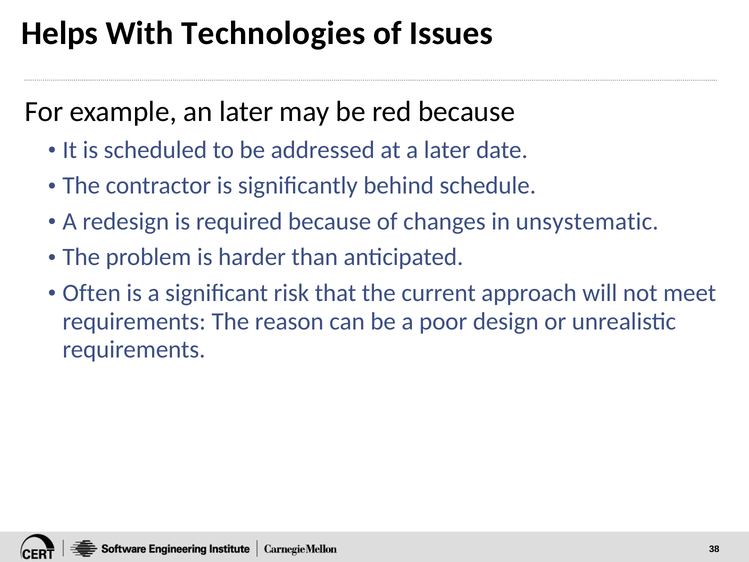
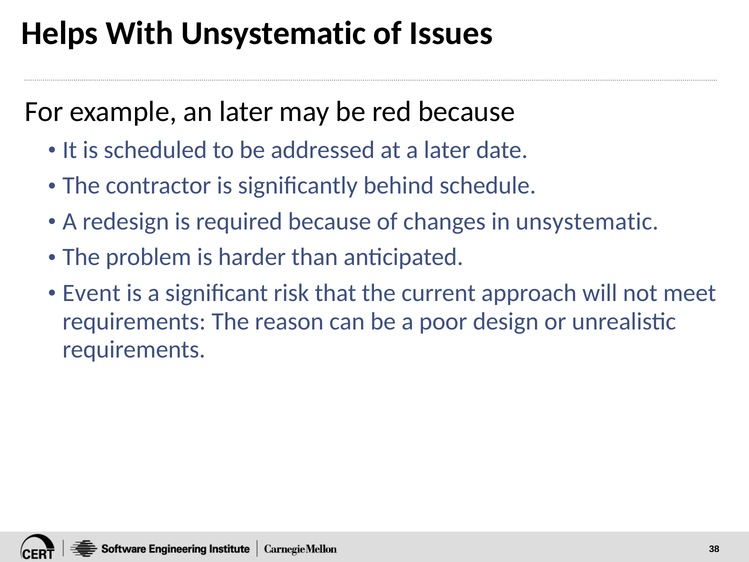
With Technologies: Technologies -> Unsystematic
Often: Often -> Event
